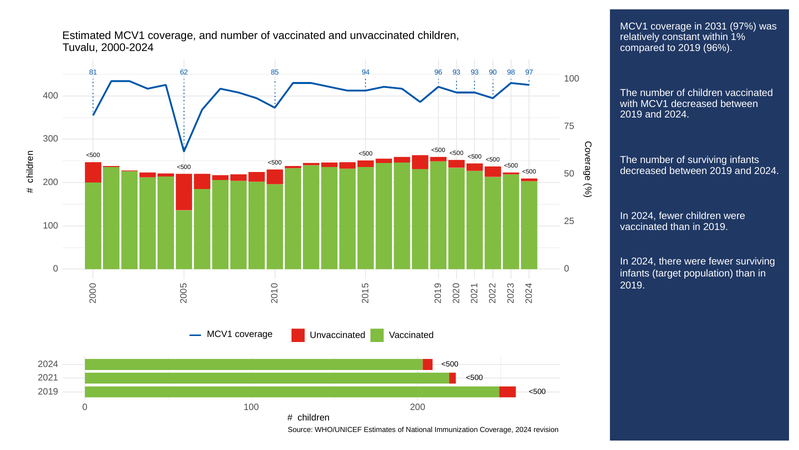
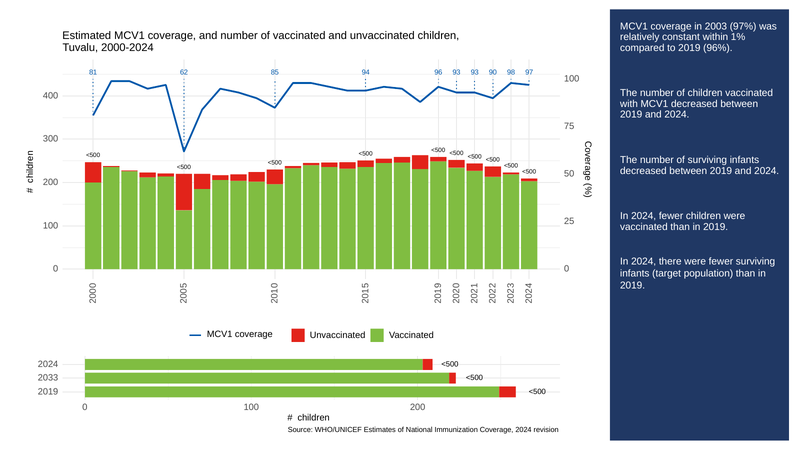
2031: 2031 -> 2003
2021: 2021 -> 2033
